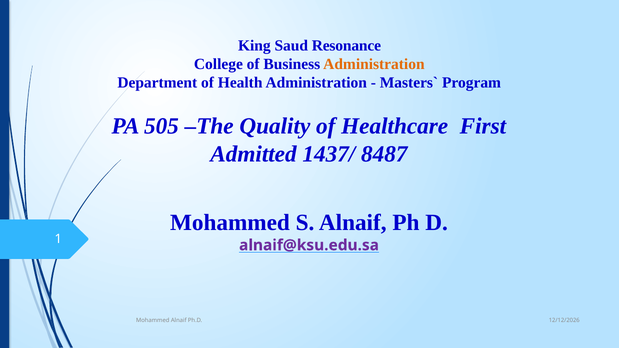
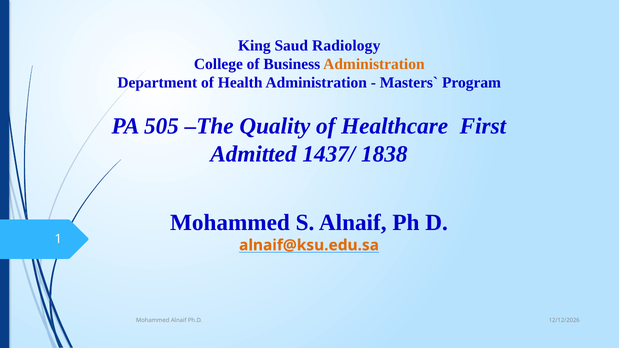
Resonance: Resonance -> Radiology
8487: 8487 -> 1838
alnaif@ksu.edu.sa colour: purple -> orange
